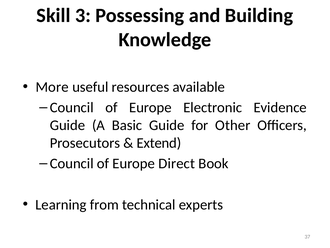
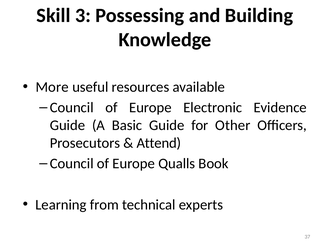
Extend: Extend -> Attend
Direct: Direct -> Qualls
